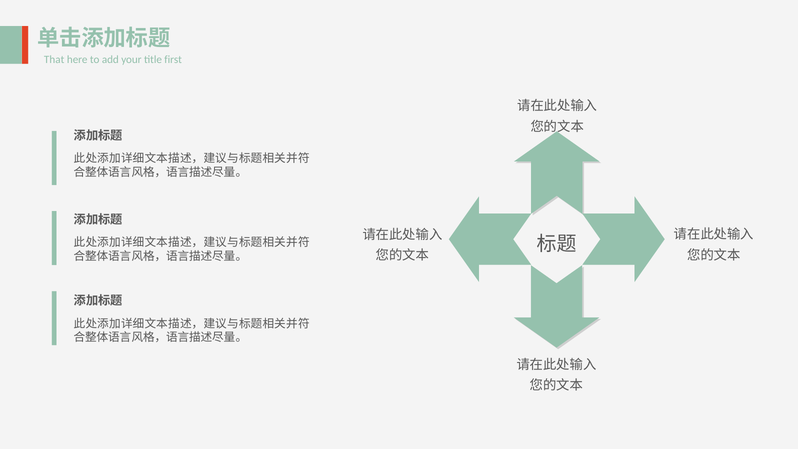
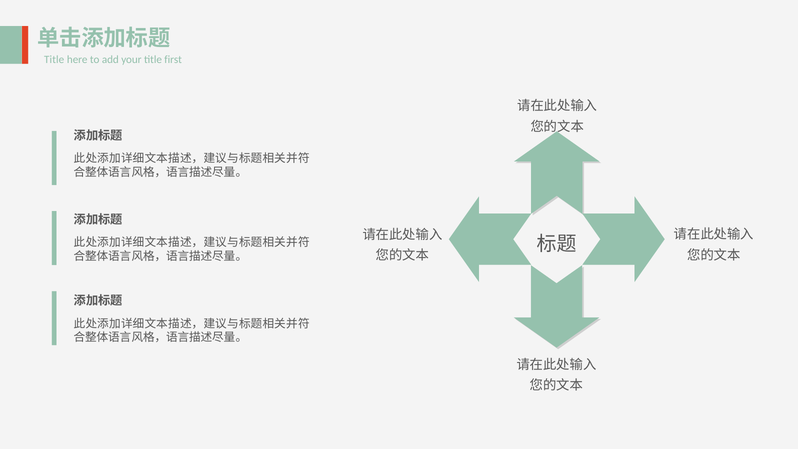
That at (54, 60): That -> Title
